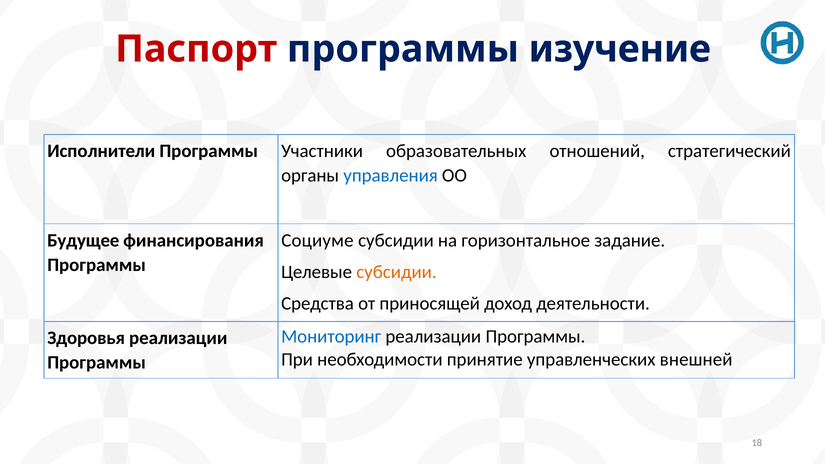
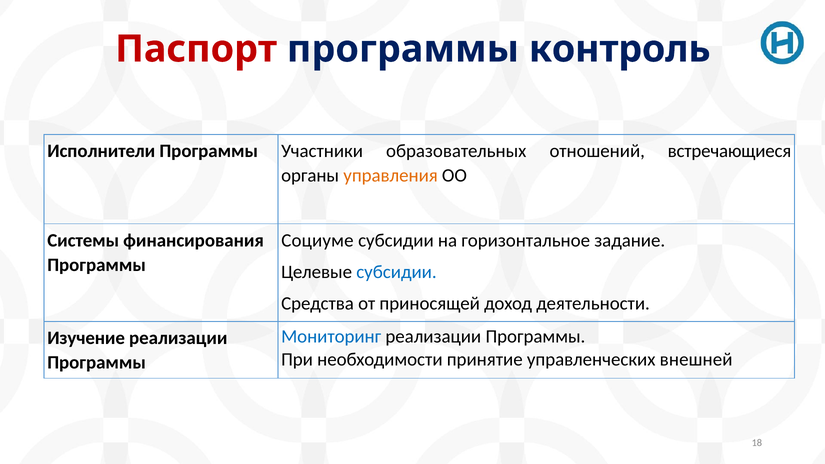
изучение: изучение -> контроль
стратегический: стратегический -> встречающиеся
управления colour: blue -> orange
Будущее: Будущее -> Системы
субсидии at (396, 272) colour: orange -> blue
Здоровья: Здоровья -> Изучение
